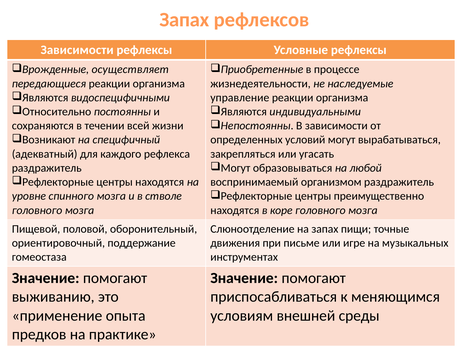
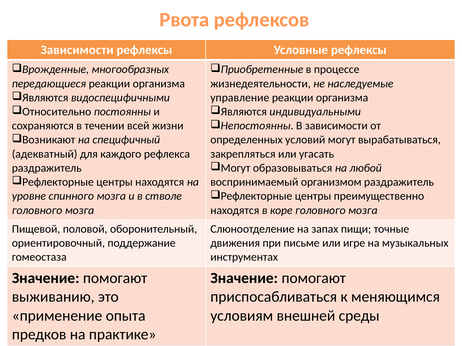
Запах at (184, 20): Запах -> Рвота
осуществляет: осуществляет -> многообразных
